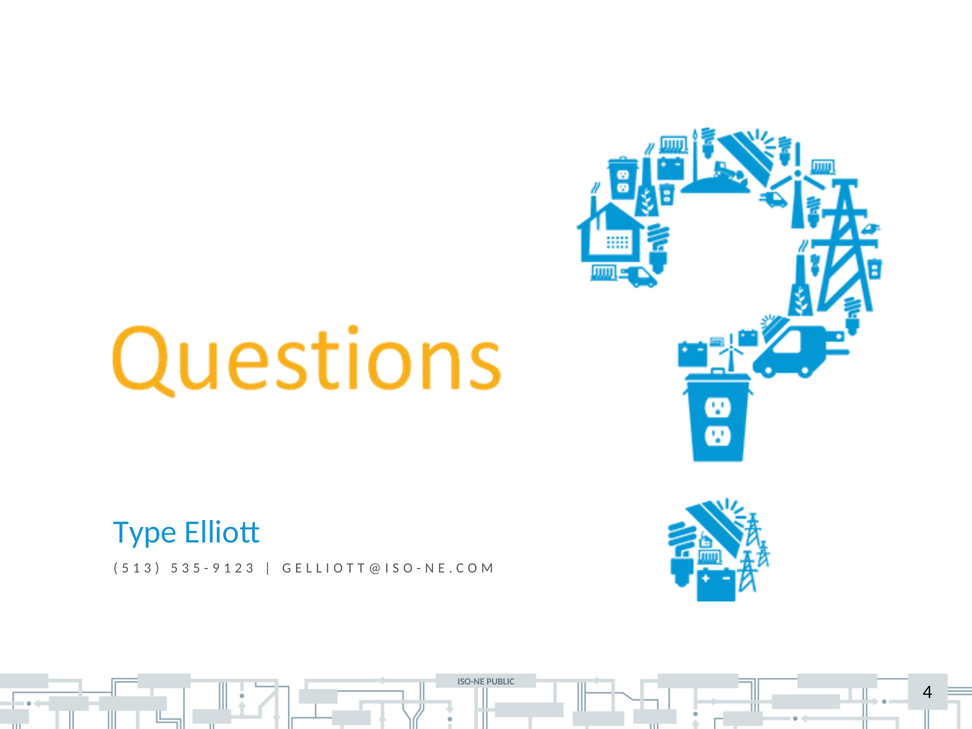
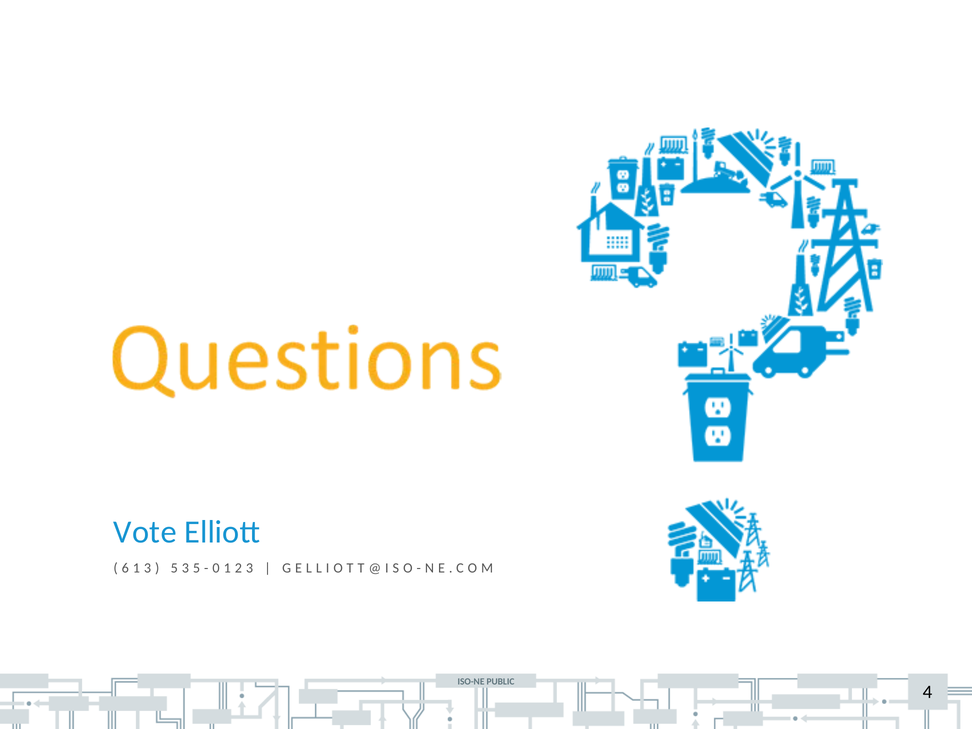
Type: Type -> Vote
5 at (125, 568): 5 -> 6
9: 9 -> 0
